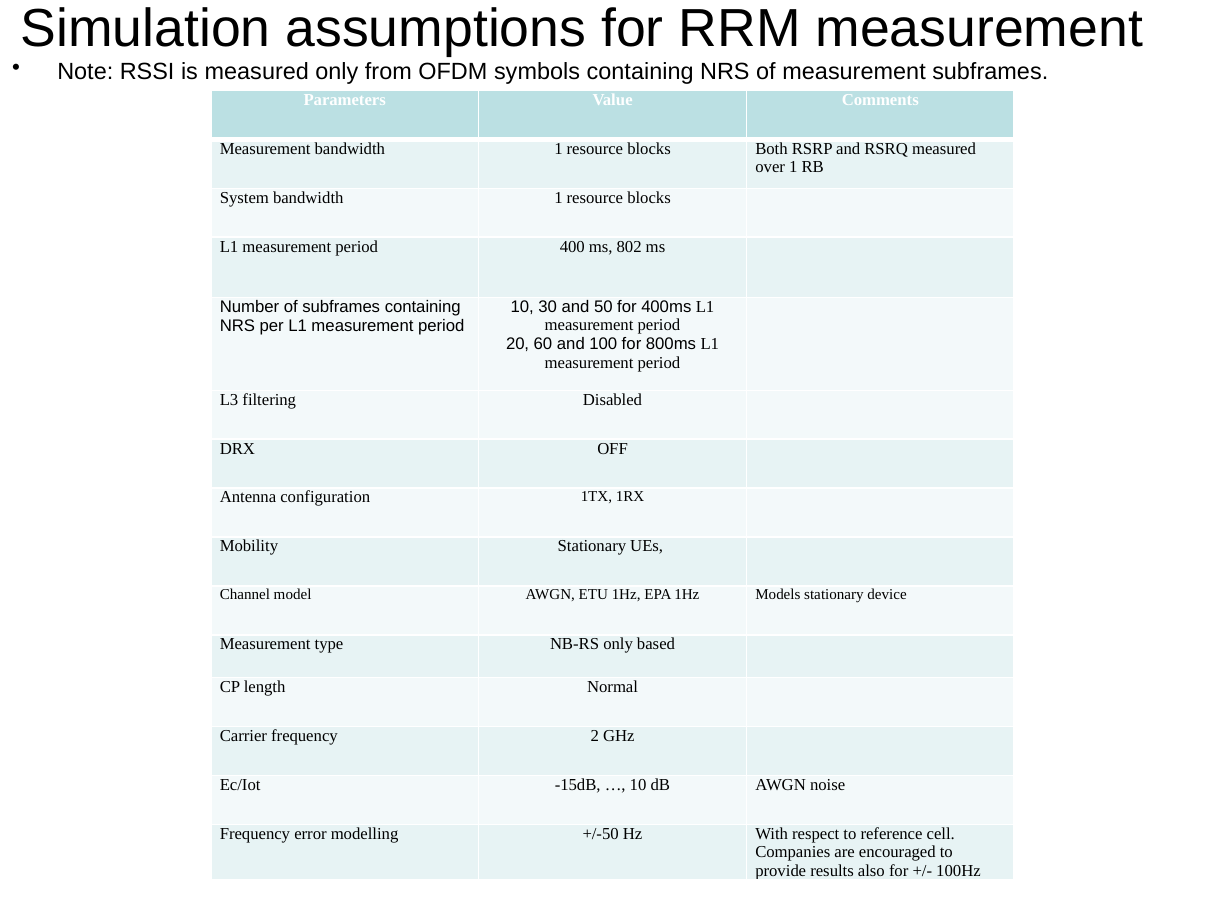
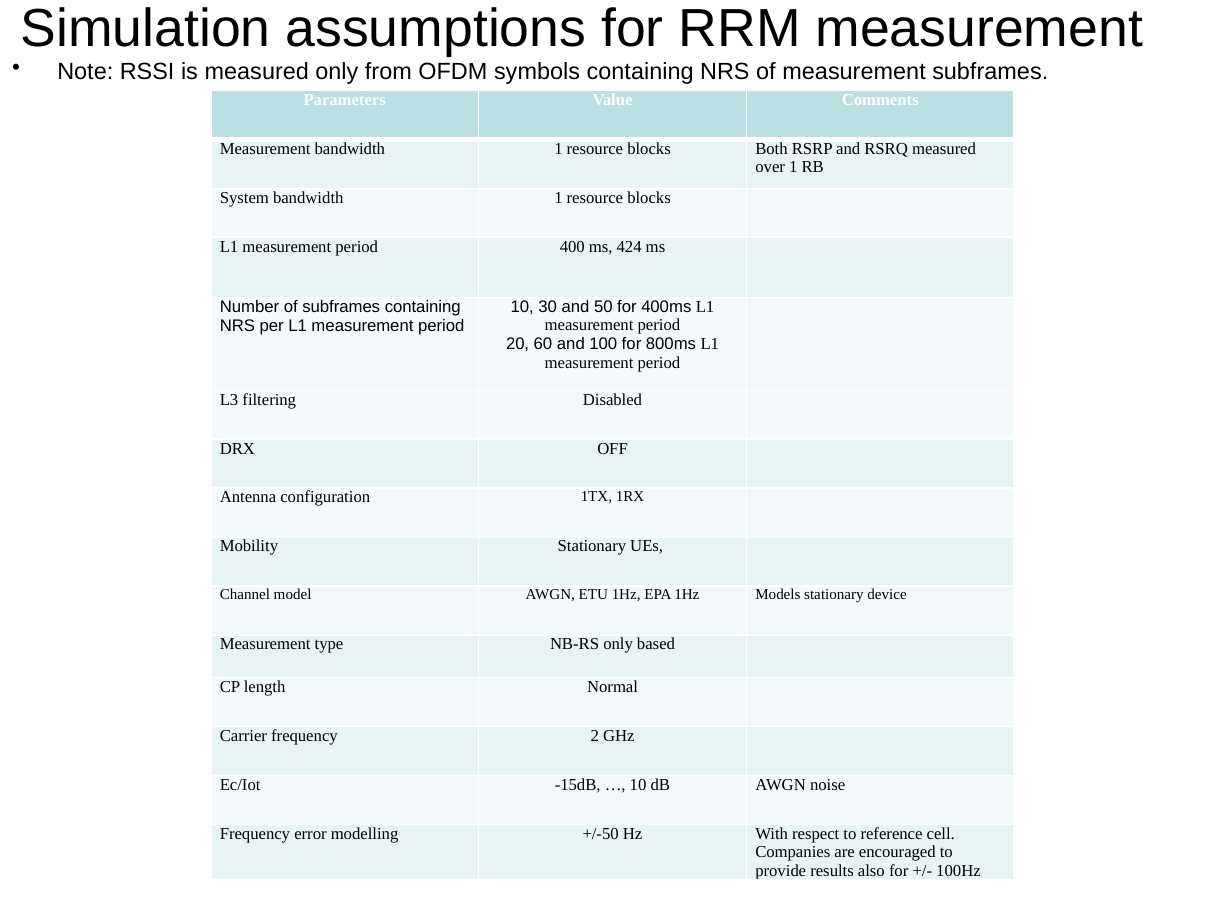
802: 802 -> 424
